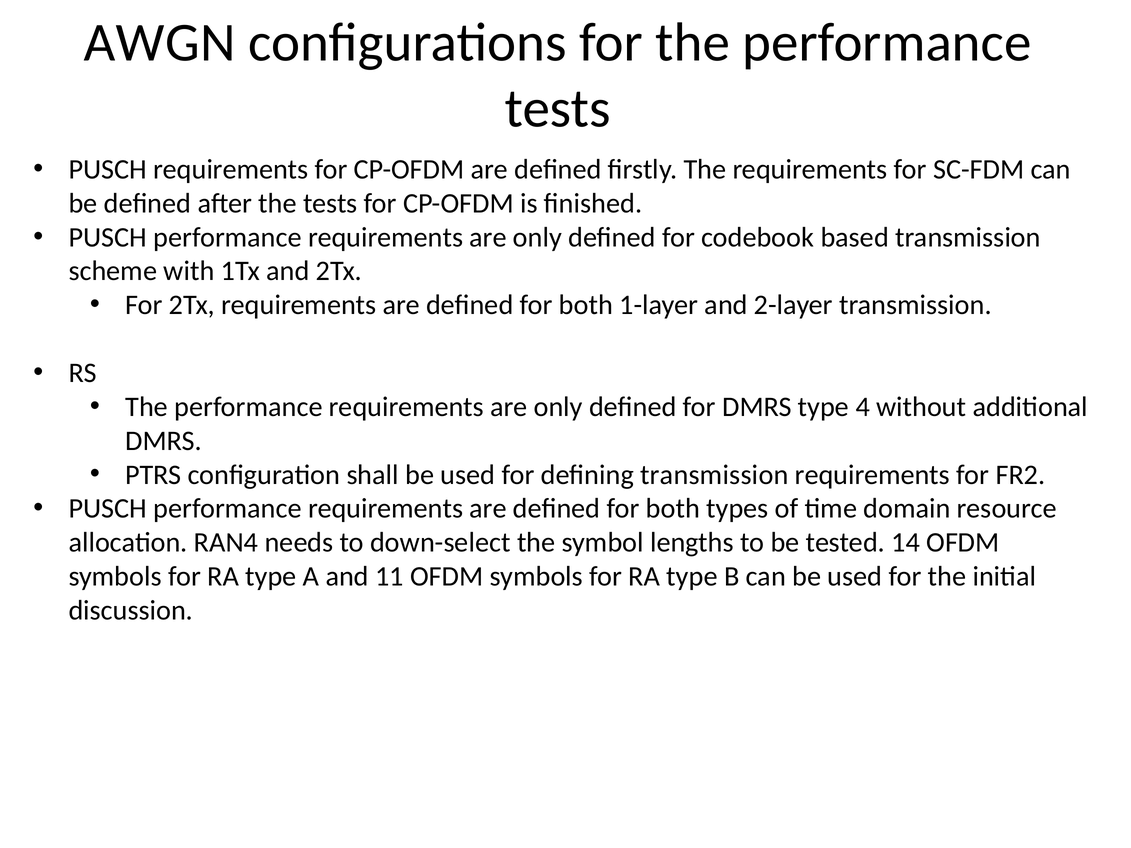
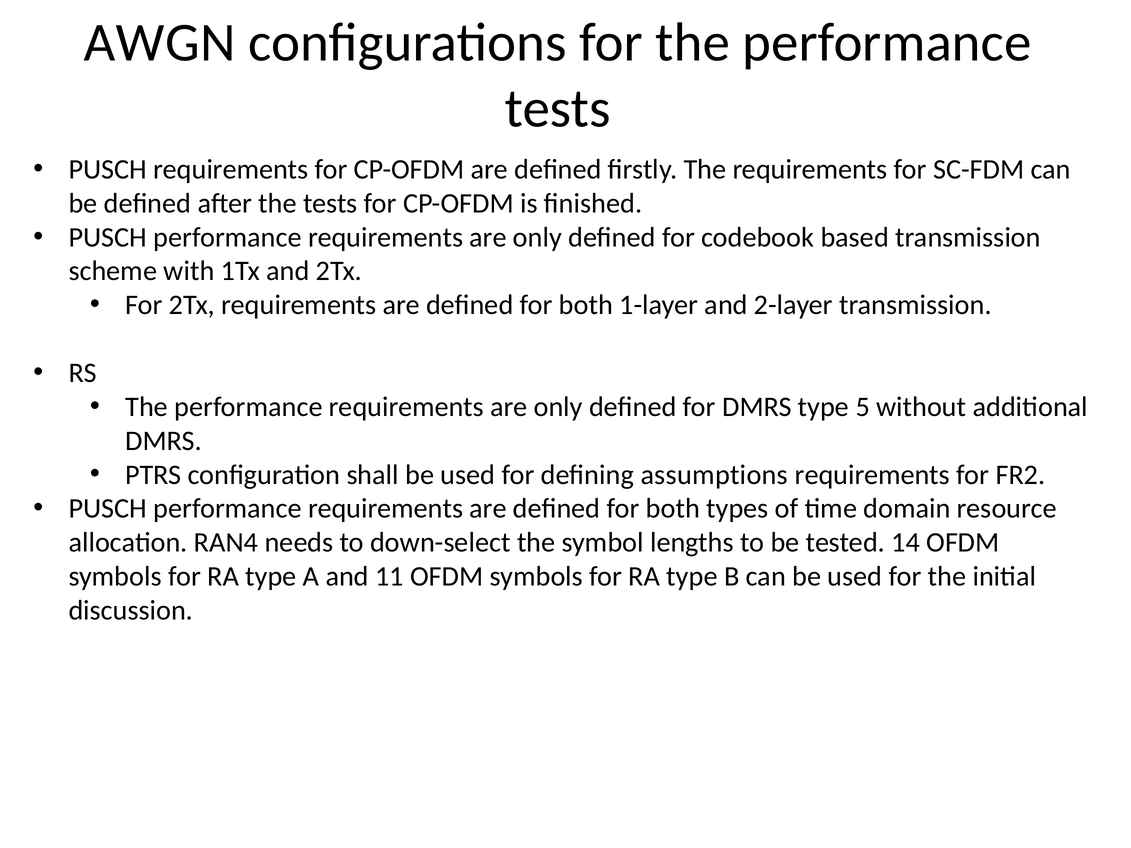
4: 4 -> 5
defining transmission: transmission -> assumptions
